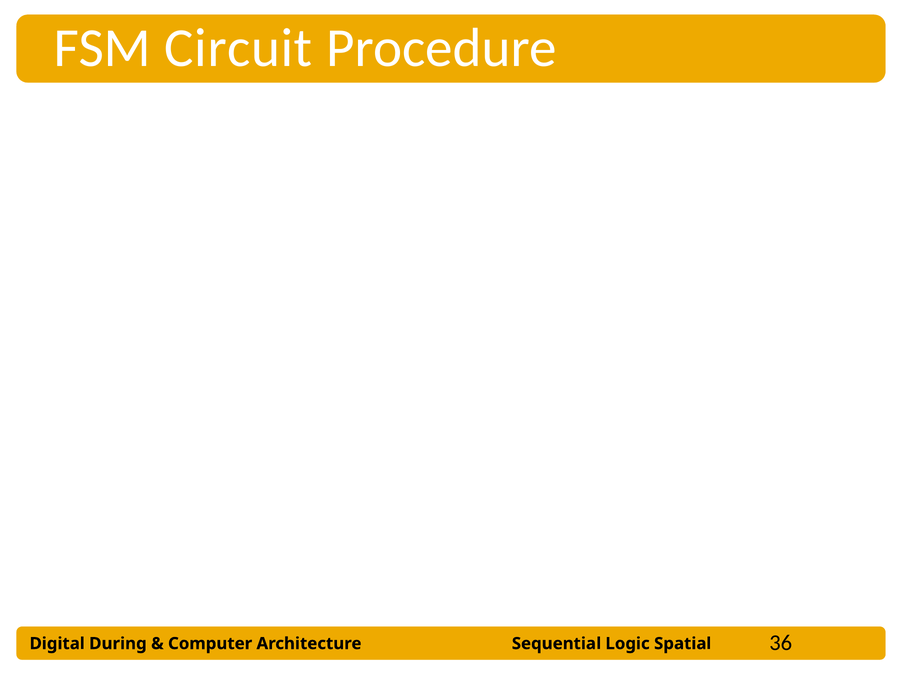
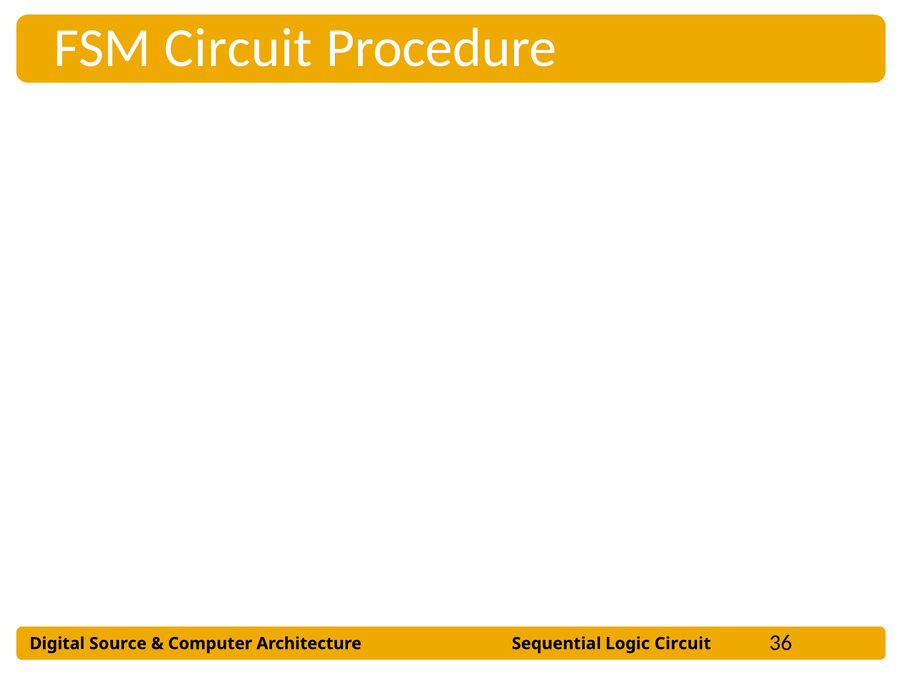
During: During -> Source
Logic Spatial: Spatial -> Circuit
